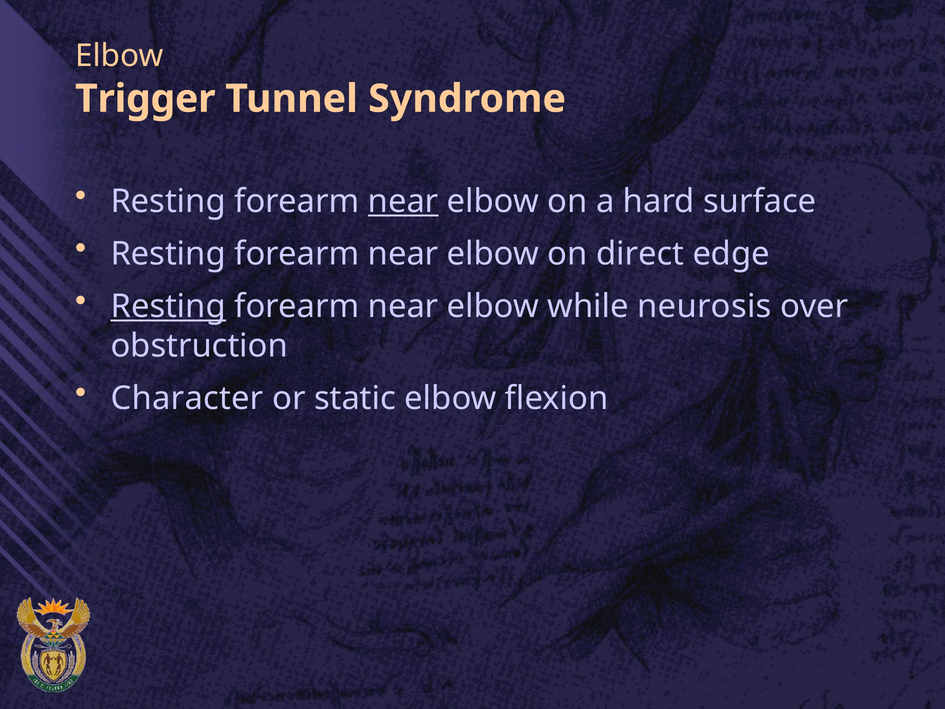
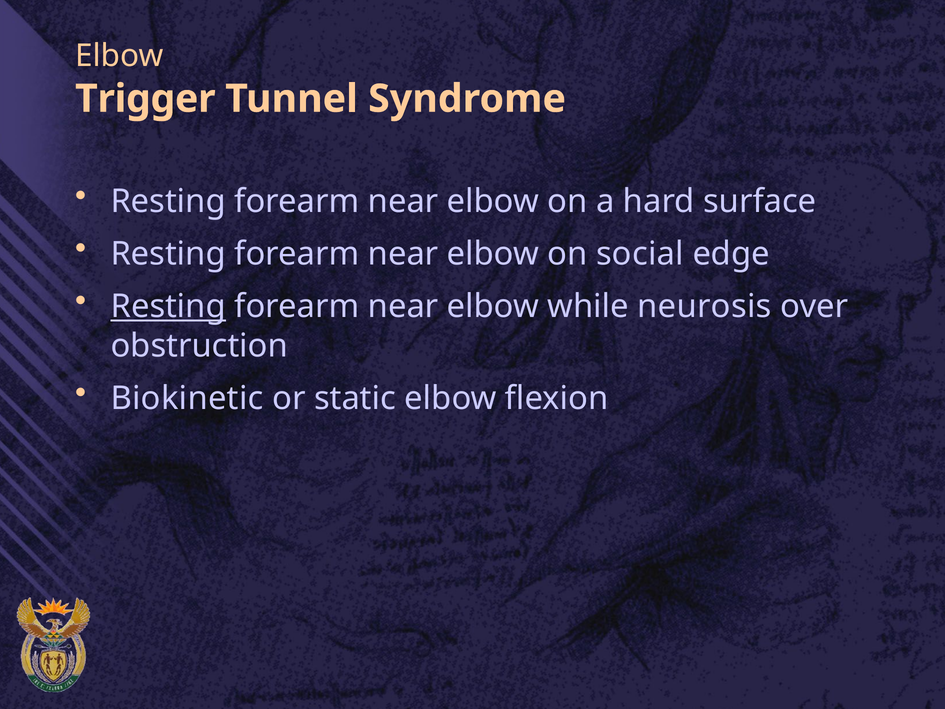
near at (403, 201) underline: present -> none
direct: direct -> social
Character: Character -> Biokinetic
